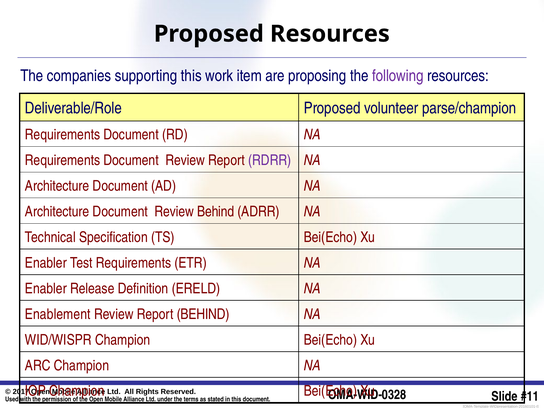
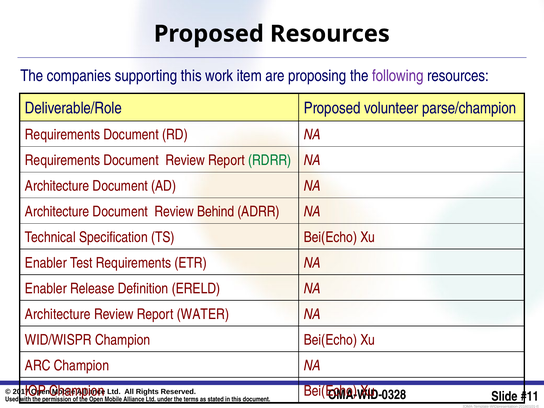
RDRR colour: purple -> green
Enablement at (58, 314): Enablement -> Architecture
Report BEHIND: BEHIND -> WATER
